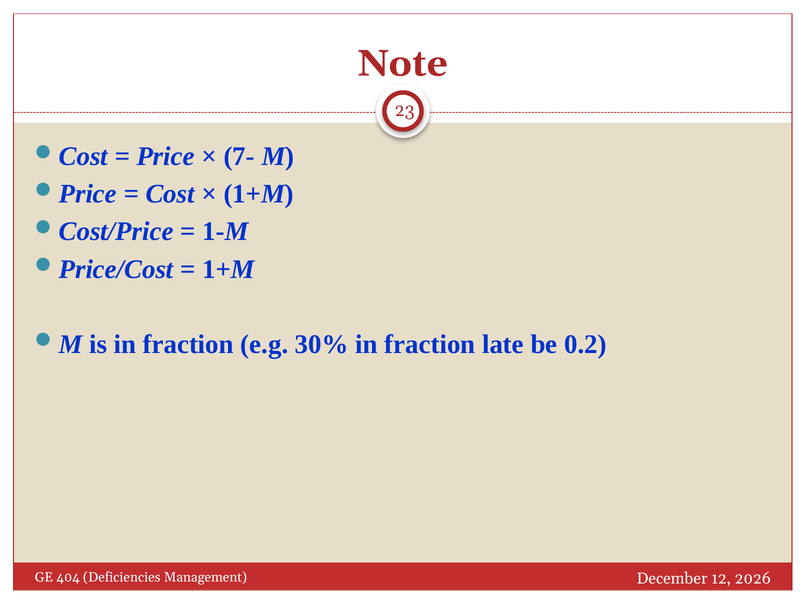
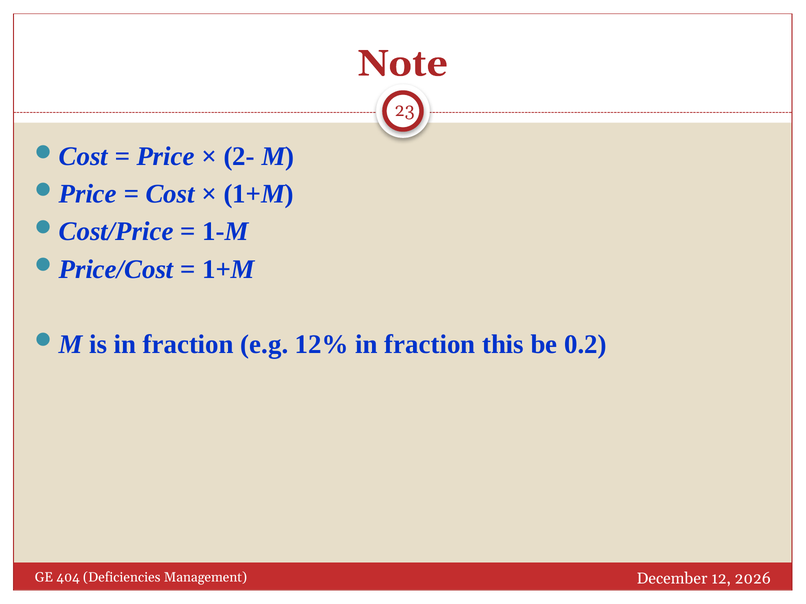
7-: 7- -> 2-
30%: 30% -> 12%
late: late -> this
